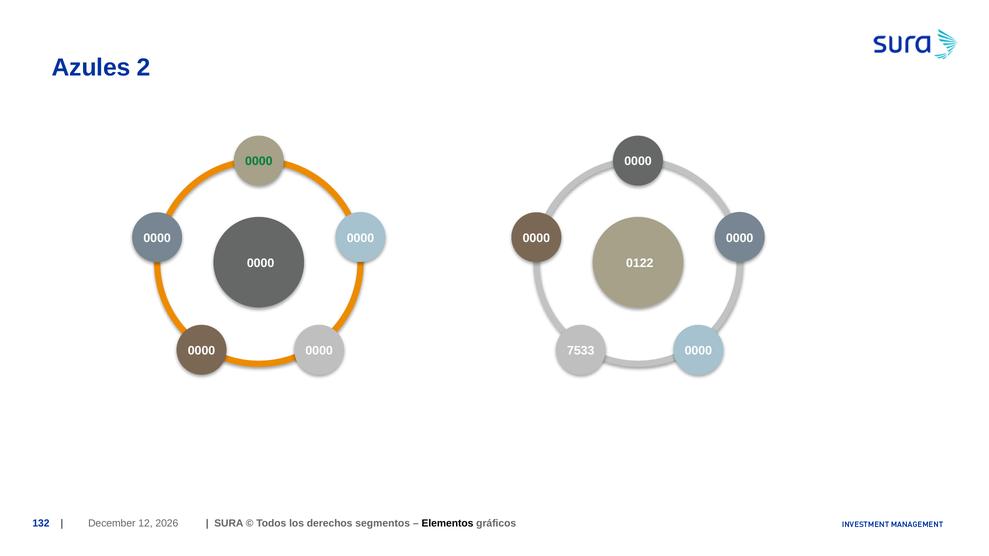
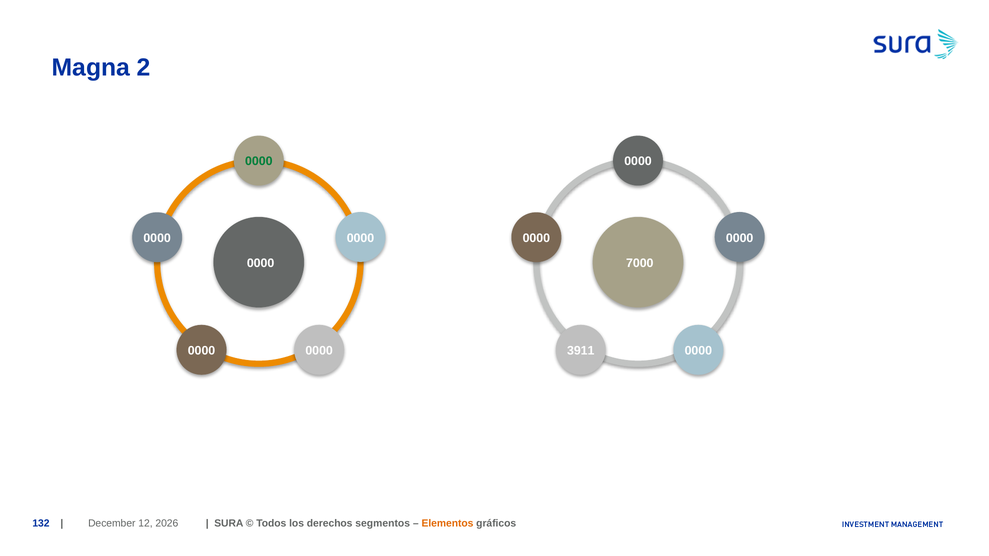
Azules: Azules -> Magna
0122: 0122 -> 7000
7533: 7533 -> 3911
Elementos colour: black -> orange
